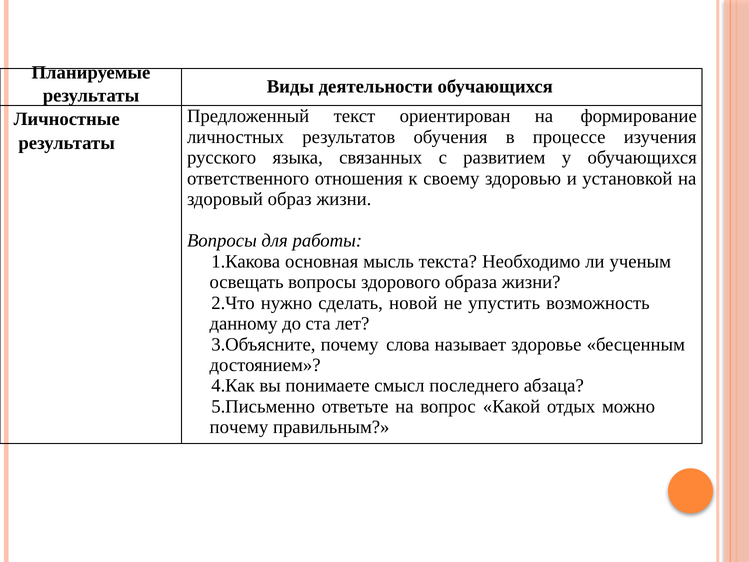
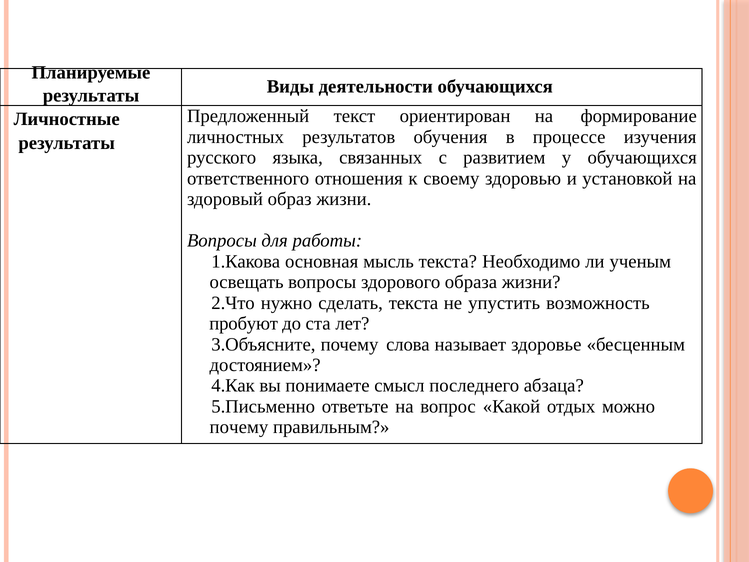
сделать новой: новой -> текста
данному: данному -> пробуют
